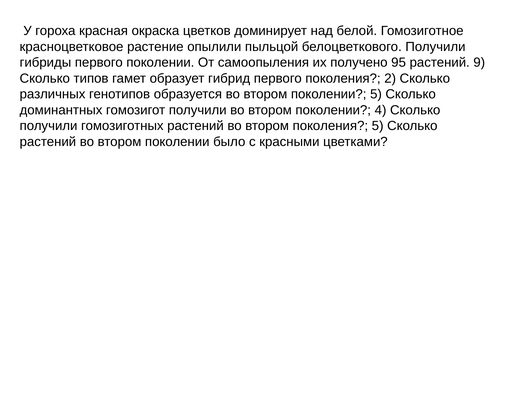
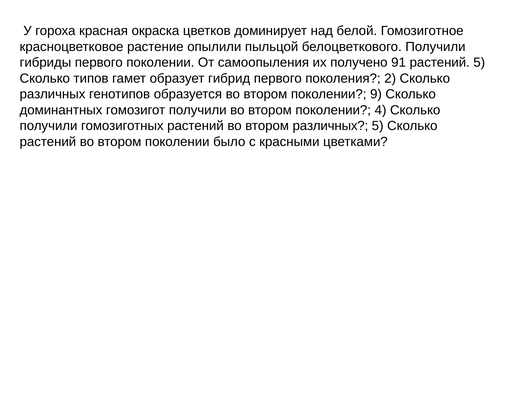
95: 95 -> 91
растений 9: 9 -> 5
поколении 5: 5 -> 9
втором поколения: поколения -> различных
